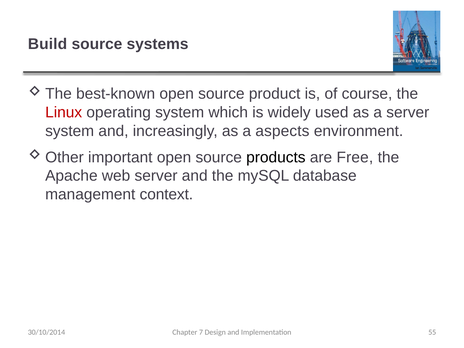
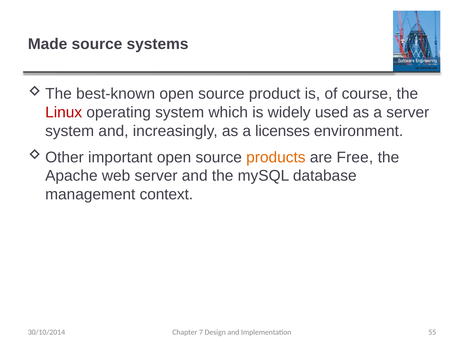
Build: Build -> Made
aspects: aspects -> licenses
products colour: black -> orange
